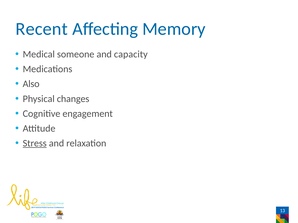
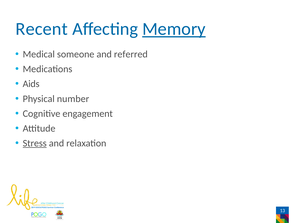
Memory underline: none -> present
capacity: capacity -> referred
Also: Also -> Aids
changes: changes -> number
